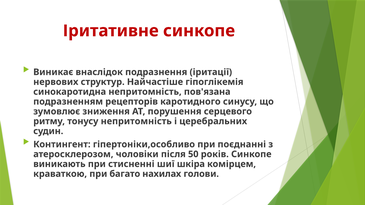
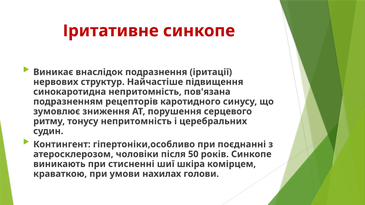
гіпоглікемія: гіпоглікемія -> підвищення
багато: багато -> умови
